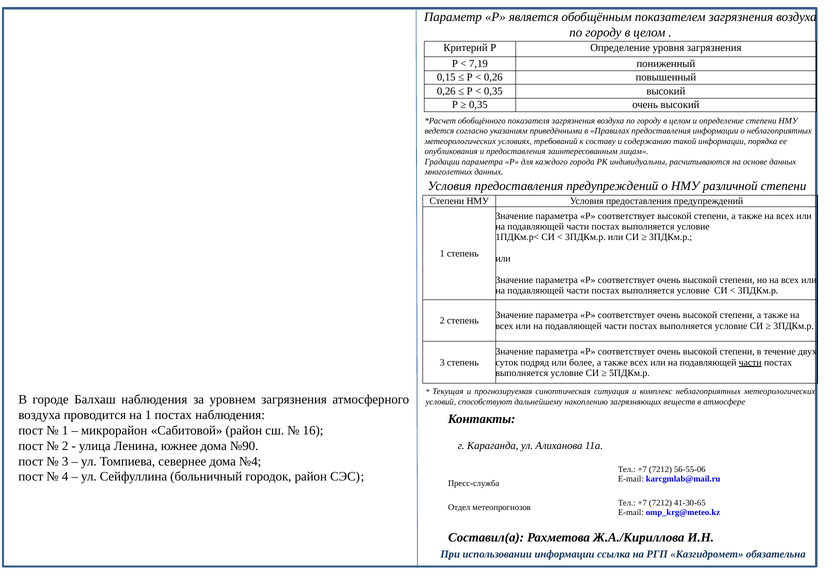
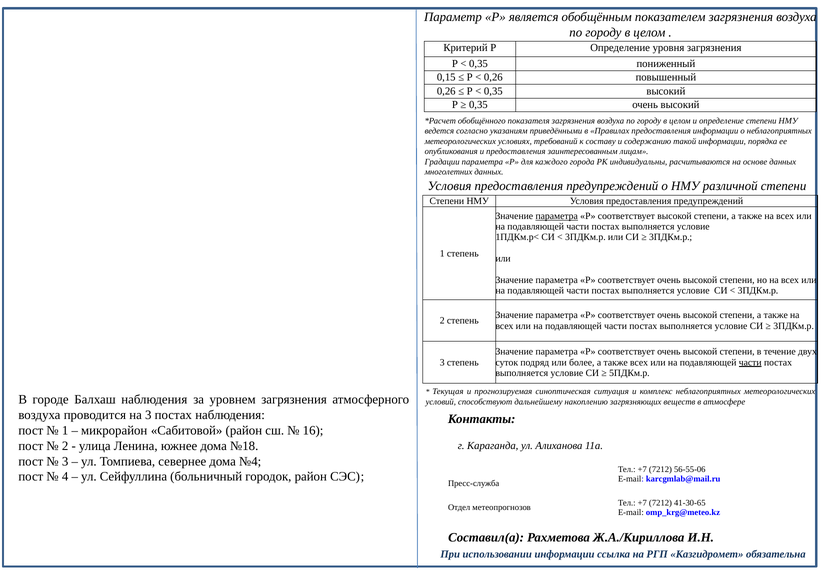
7,19 at (478, 64): 7,19 -> 0,35
параметра at (557, 216) underline: none -> present
на 1: 1 -> 3
№90: №90 -> №18
